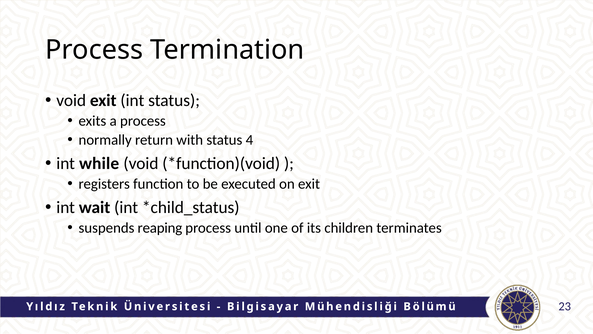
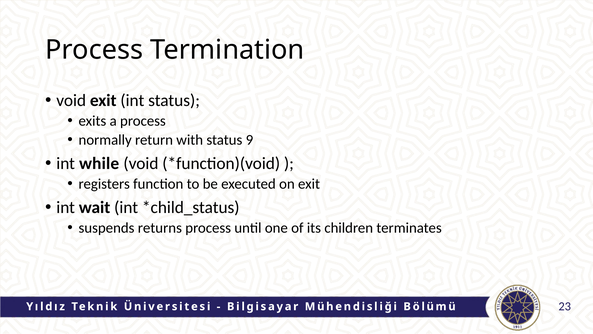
4: 4 -> 9
reaping: reaping -> returns
